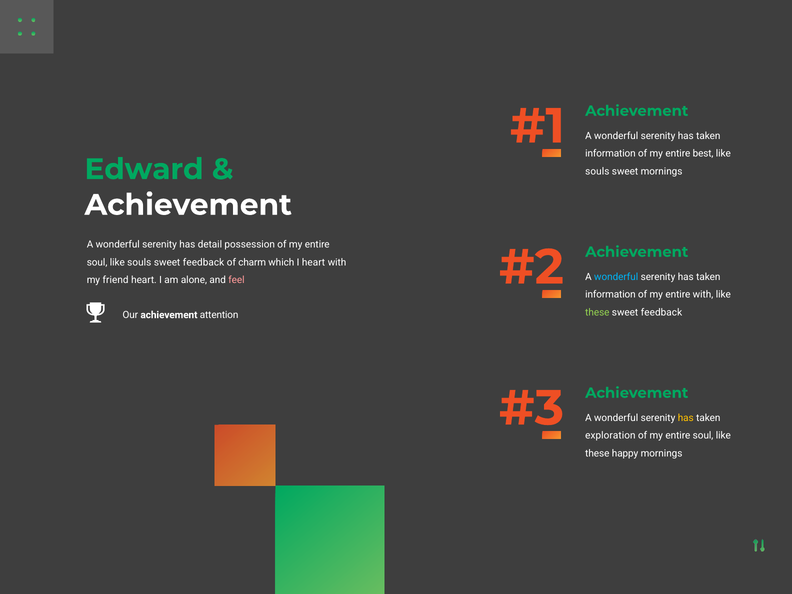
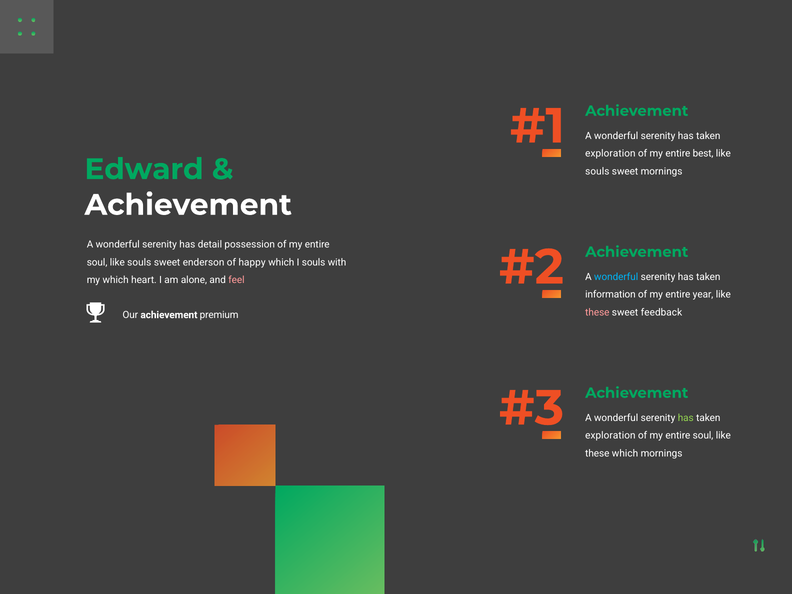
information at (610, 154): information -> exploration
feedback at (204, 262): feedback -> enderson
charm: charm -> happy
I heart: heart -> souls
my friend: friend -> which
entire with: with -> year
these at (597, 312) colour: light green -> pink
attention: attention -> premium
has at (686, 418) colour: yellow -> light green
these happy: happy -> which
